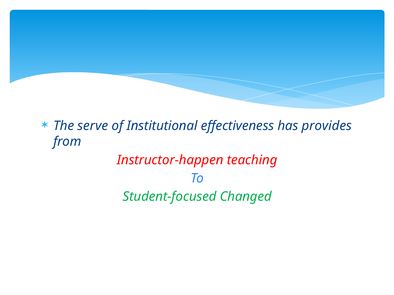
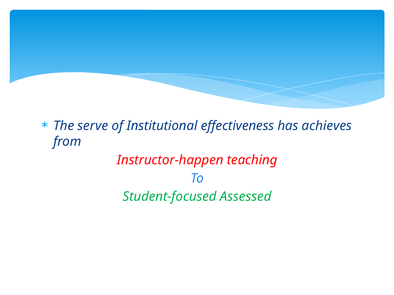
provides: provides -> achieves
Changed: Changed -> Assessed
